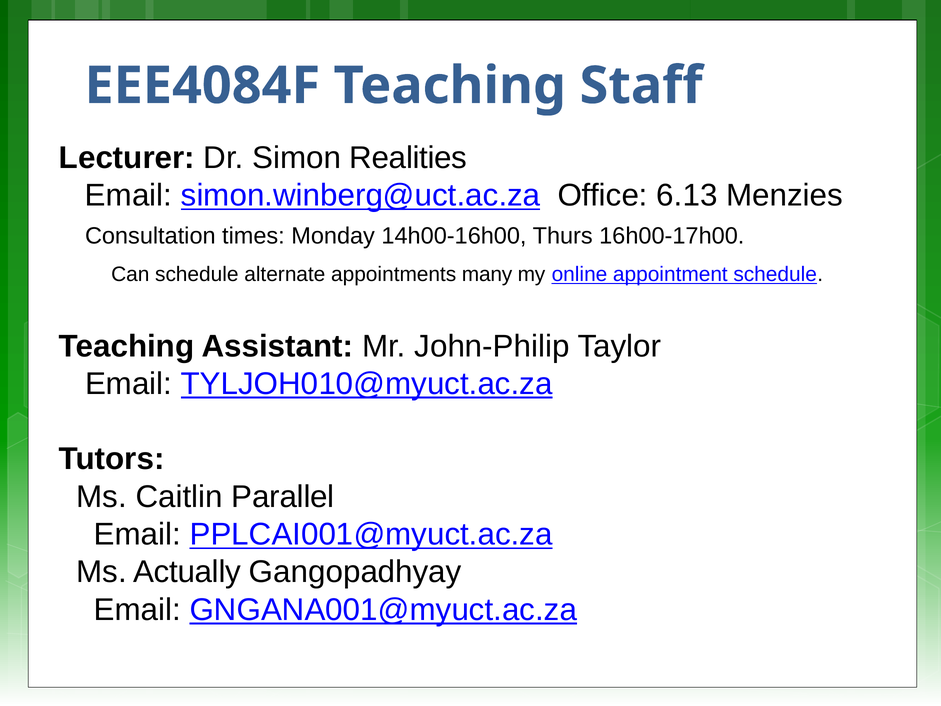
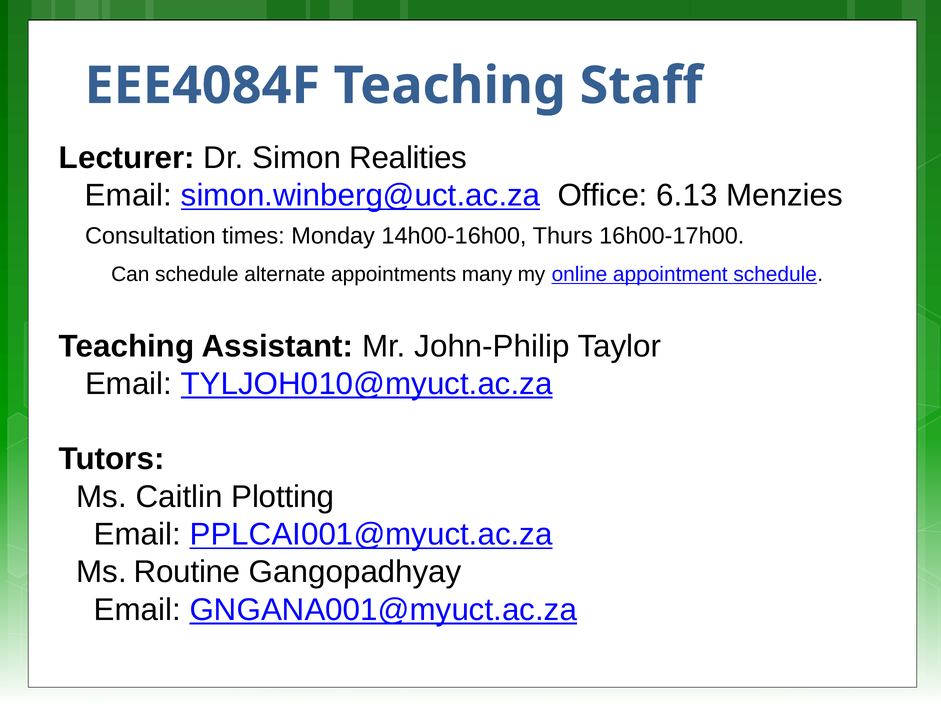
Parallel: Parallel -> Plotting
Actually: Actually -> Routine
